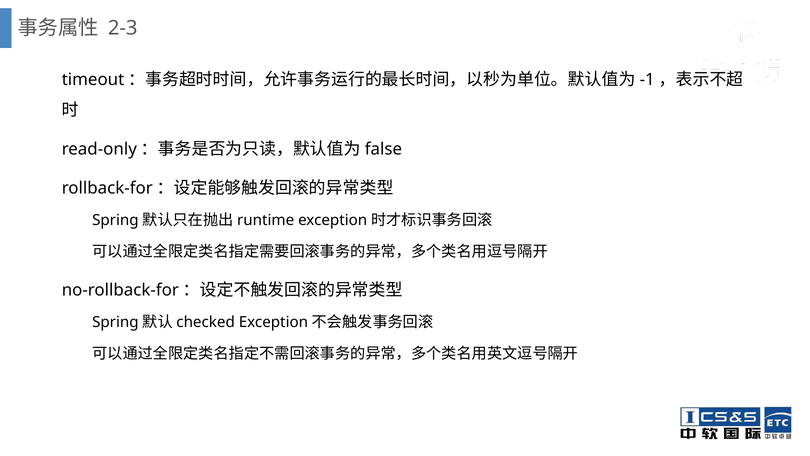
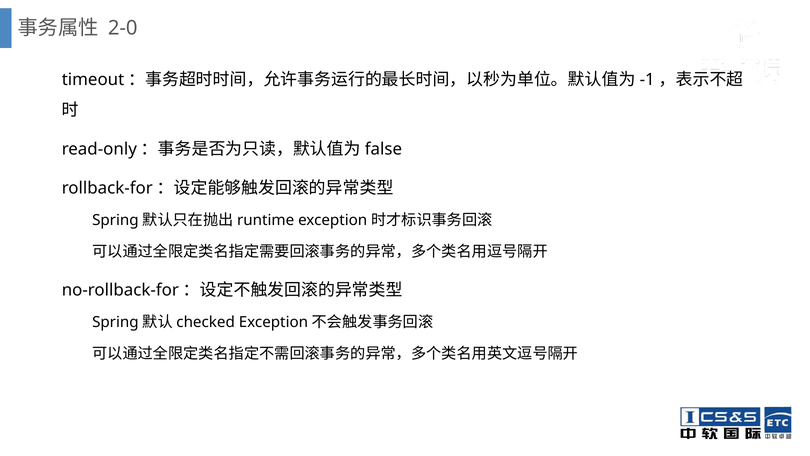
2-3: 2-3 -> 2-0
